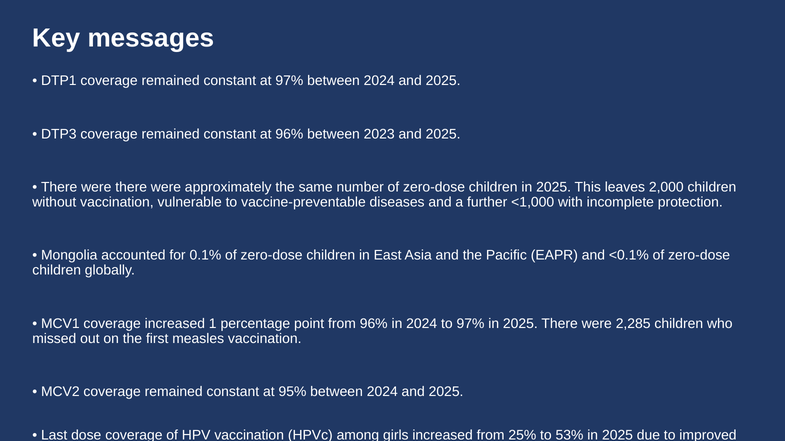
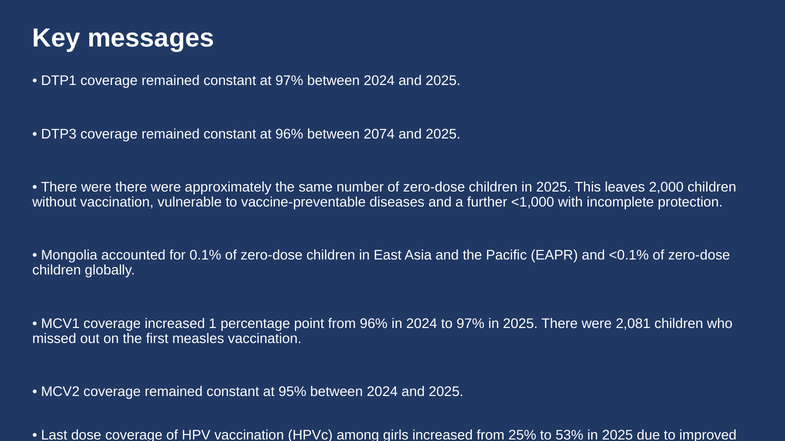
2023: 2023 -> 2074
2,285: 2,285 -> 2,081
